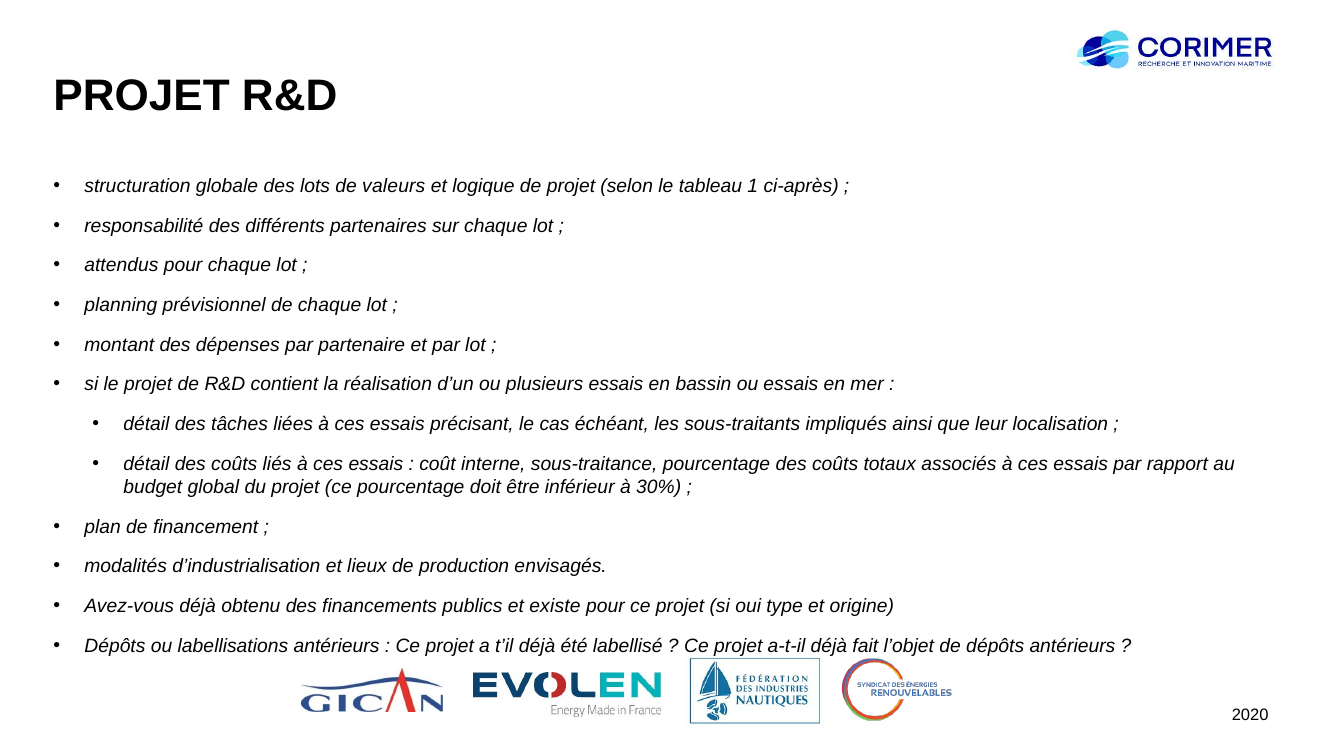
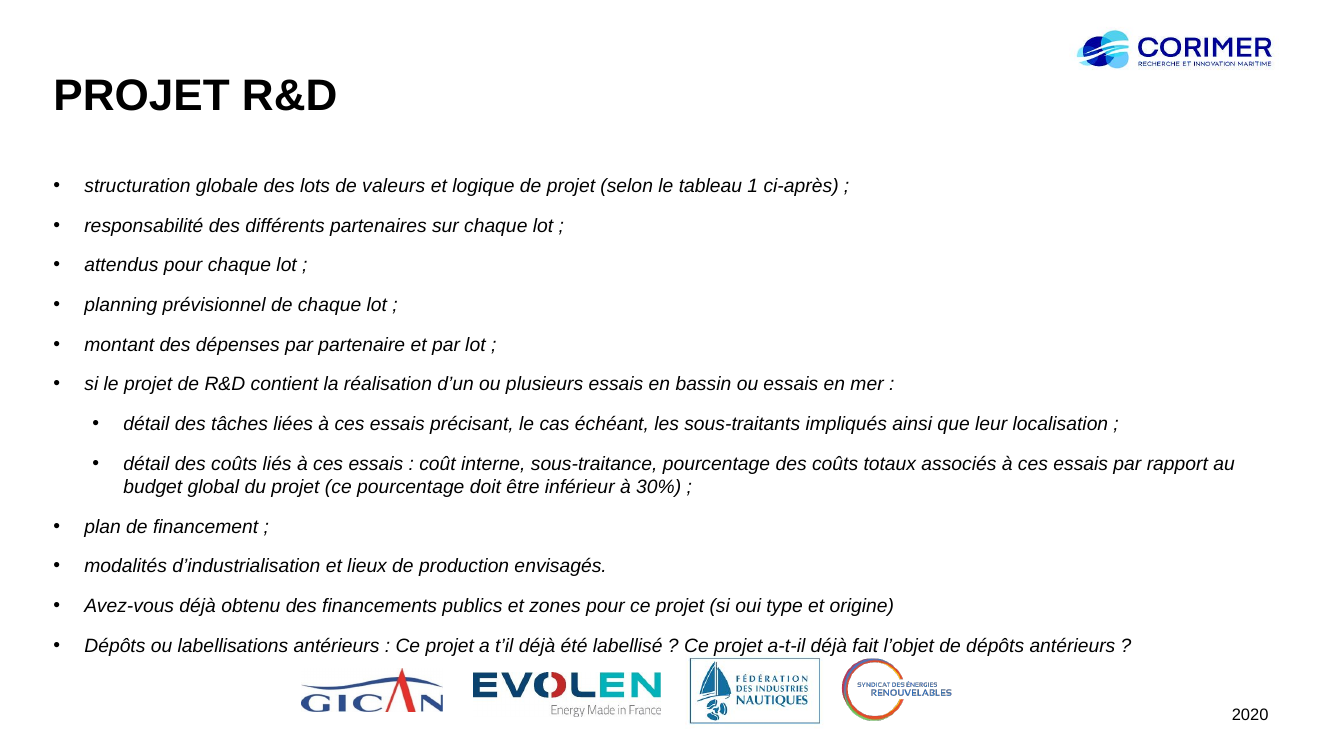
existe: existe -> zones
